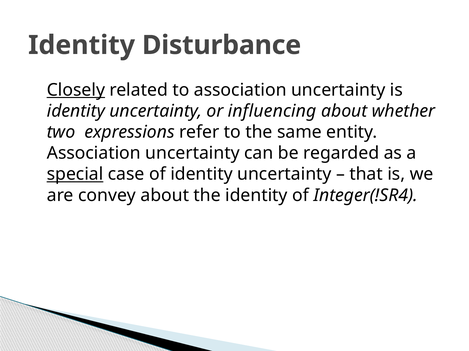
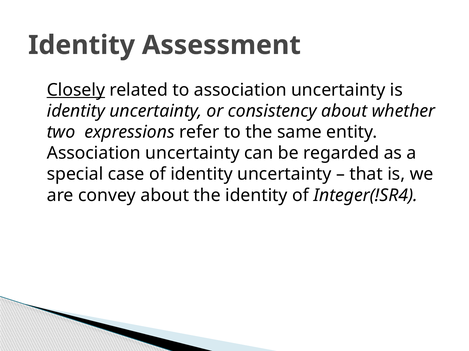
Disturbance: Disturbance -> Assessment
influencing: influencing -> consistency
special underline: present -> none
